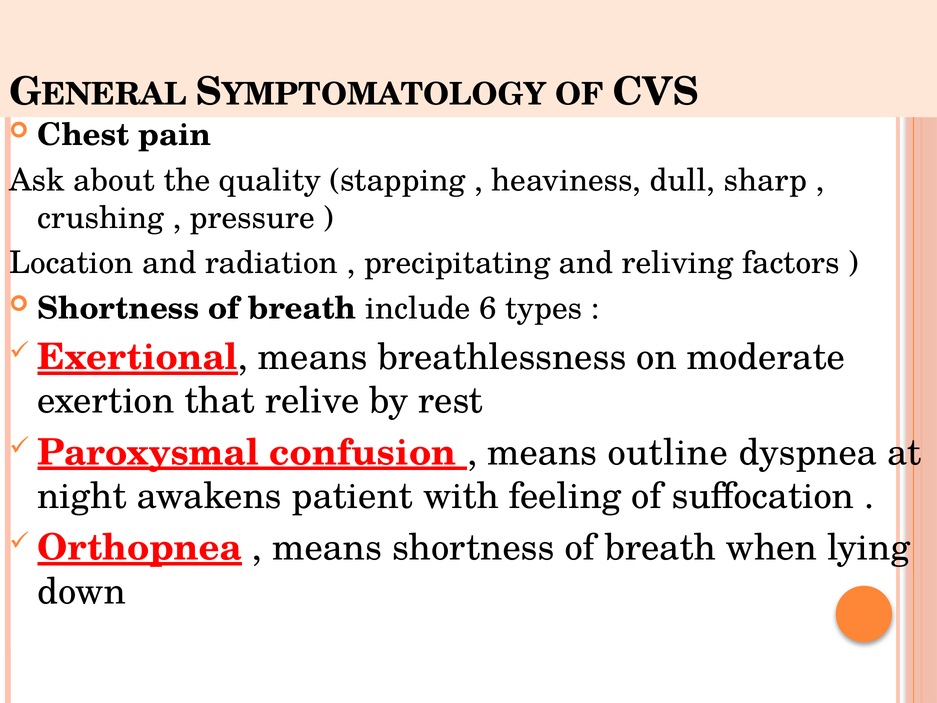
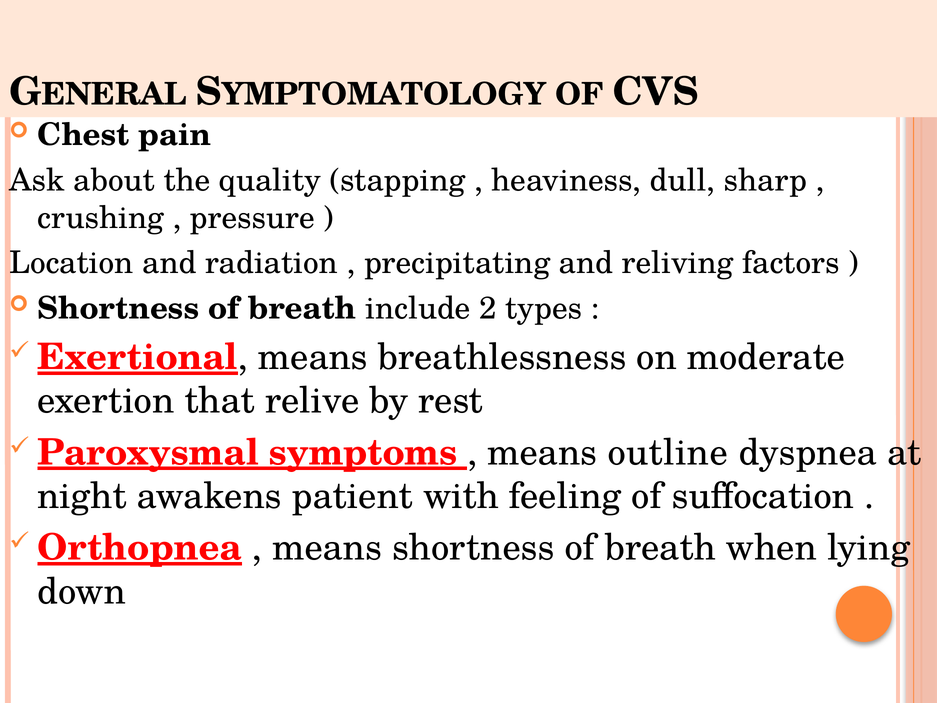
6: 6 -> 2
confusion: confusion -> symptoms
